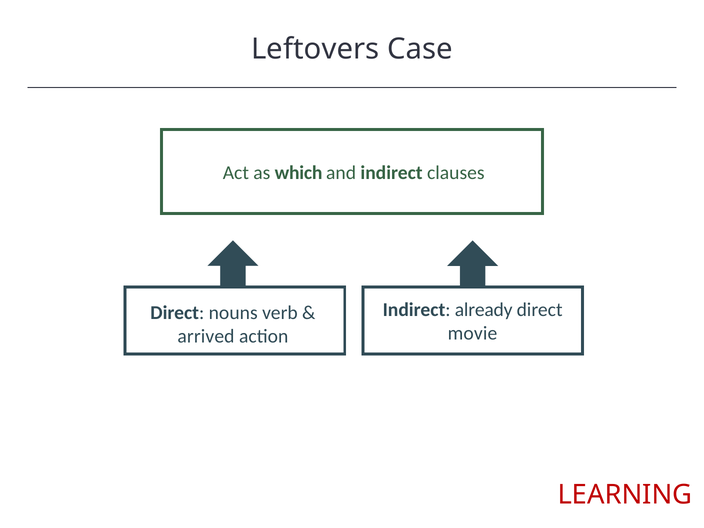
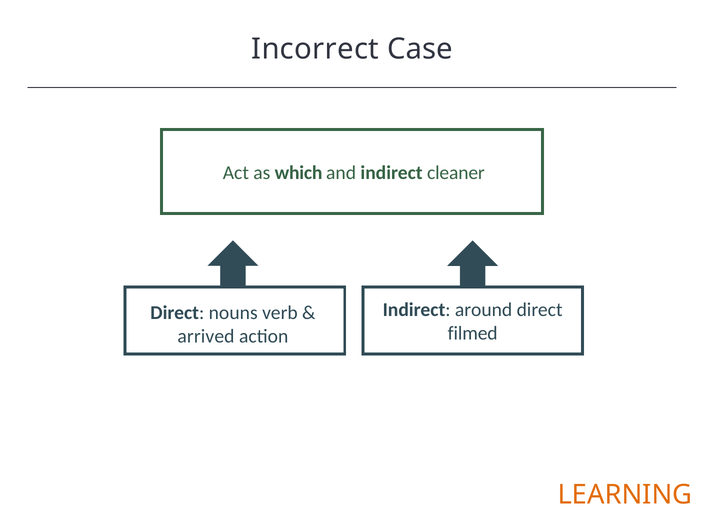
Leftovers: Leftovers -> Incorrect
clauses: clauses -> cleaner
already: already -> around
movie: movie -> filmed
LEARNING colour: red -> orange
